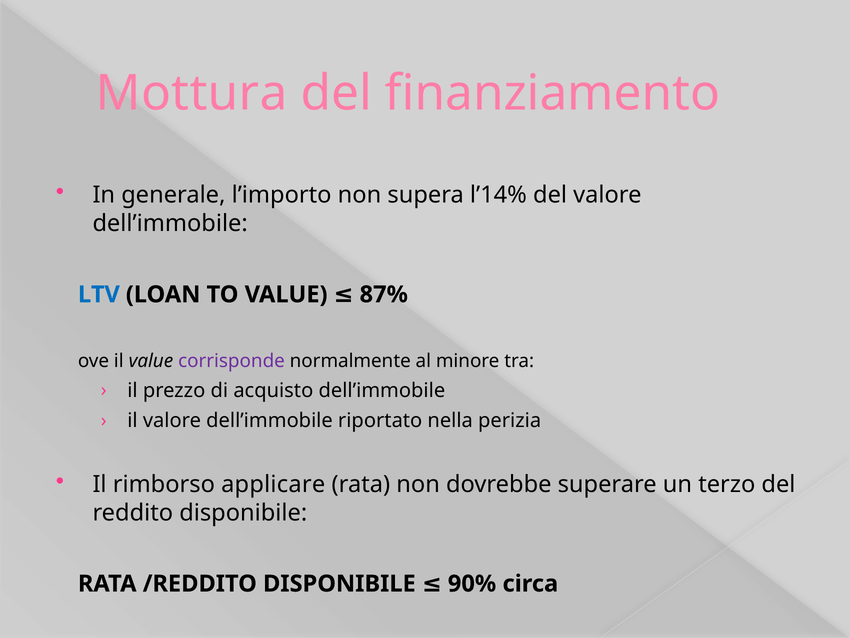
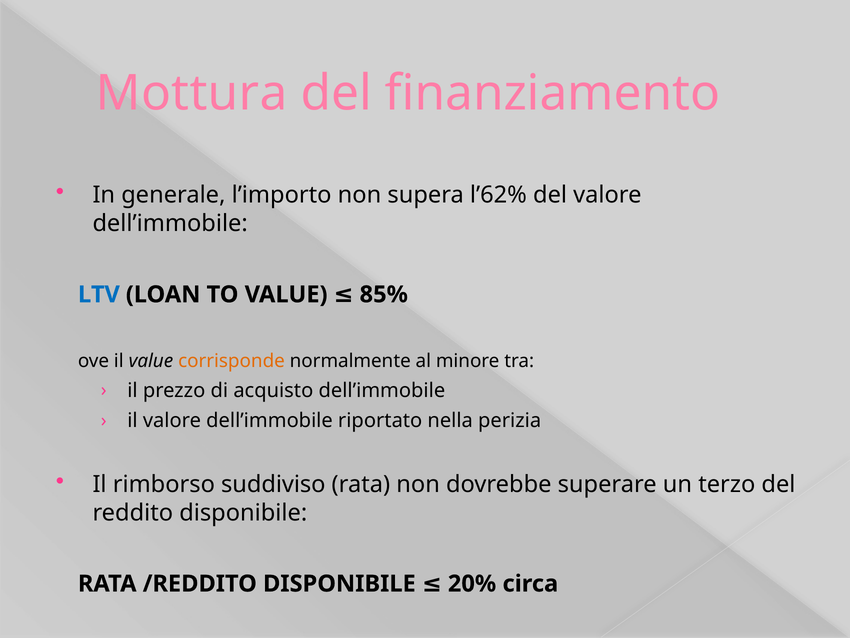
l’14%: l’14% -> l’62%
87%: 87% -> 85%
corrisponde colour: purple -> orange
applicare: applicare -> suddiviso
90%: 90% -> 20%
